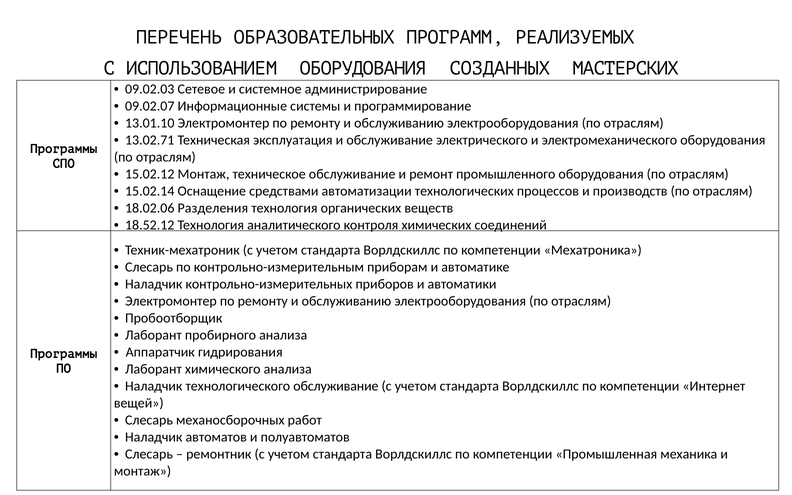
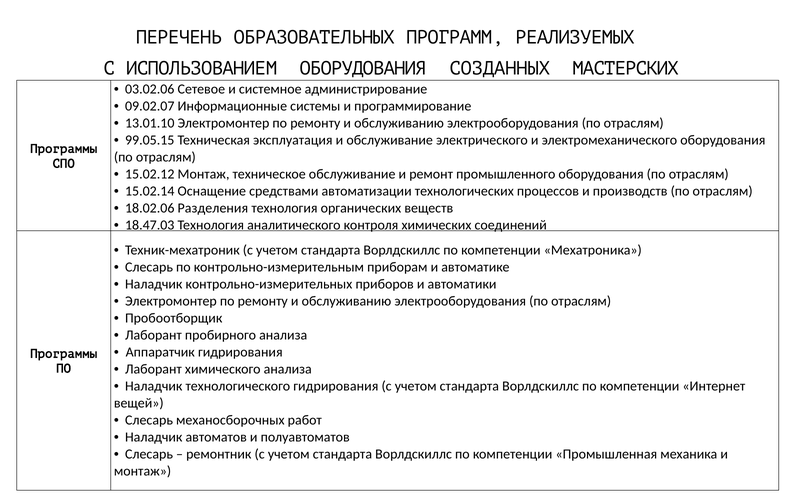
09.02.03: 09.02.03 -> 03.02.06
13.02.71: 13.02.71 -> 99.05.15
18.52.12: 18.52.12 -> 18.47.03
технологического обслуживание: обслуживание -> гидрирования
